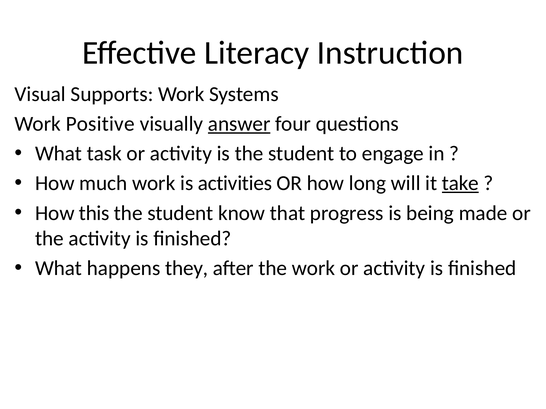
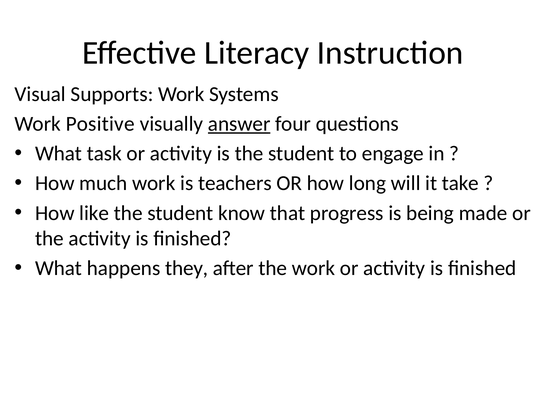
activities: activities -> teachers
take underline: present -> none
this: this -> like
